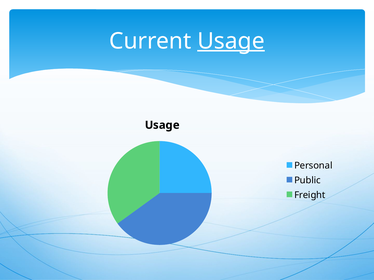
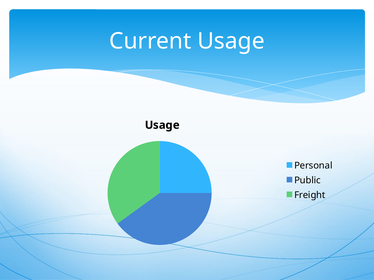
Usage at (231, 41) underline: present -> none
